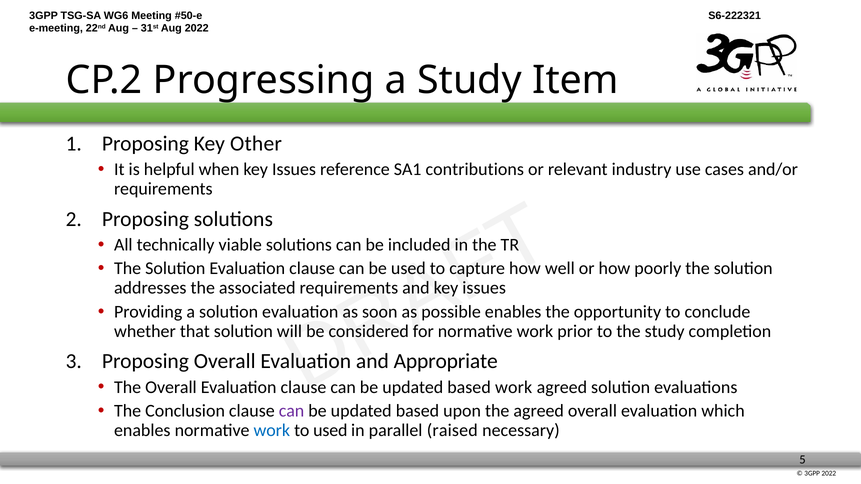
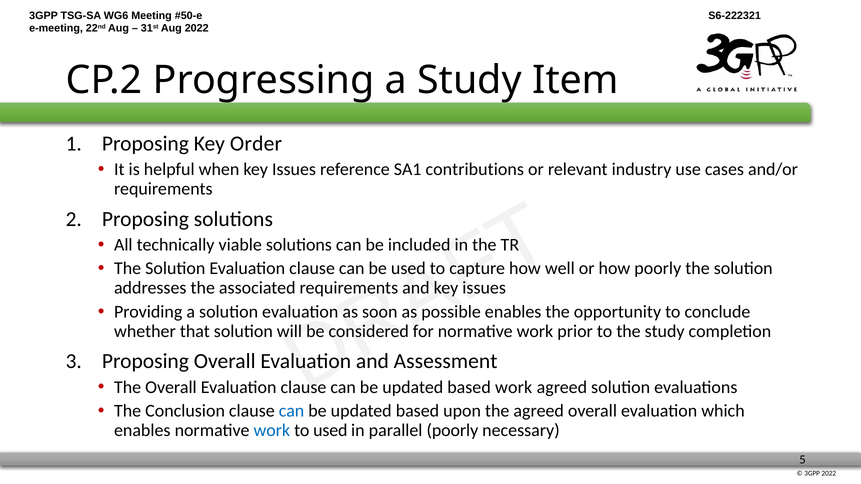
Other: Other -> Order
Appropriate: Appropriate -> Assessment
can at (292, 411) colour: purple -> blue
parallel raised: raised -> poorly
